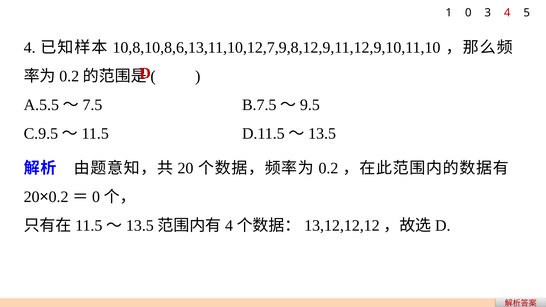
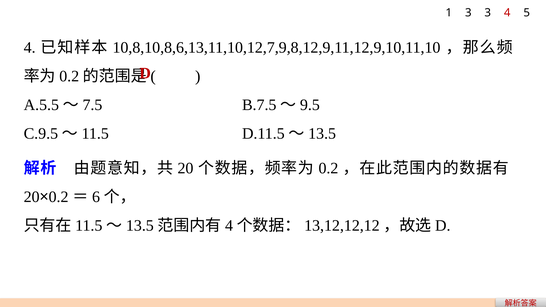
1 0: 0 -> 3
0 at (96, 197): 0 -> 6
